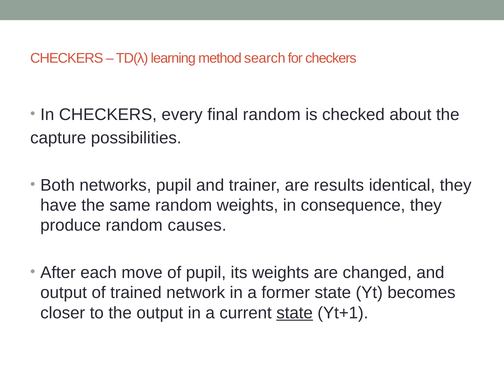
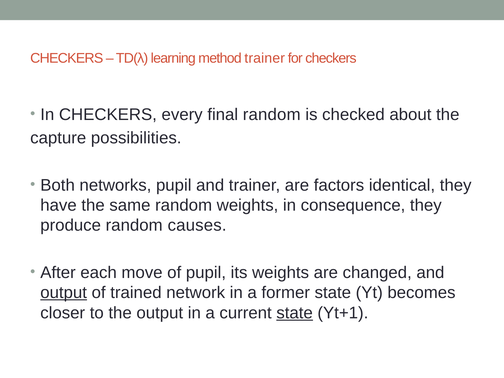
method search: search -> trainer
results: results -> factors
output at (64, 293) underline: none -> present
